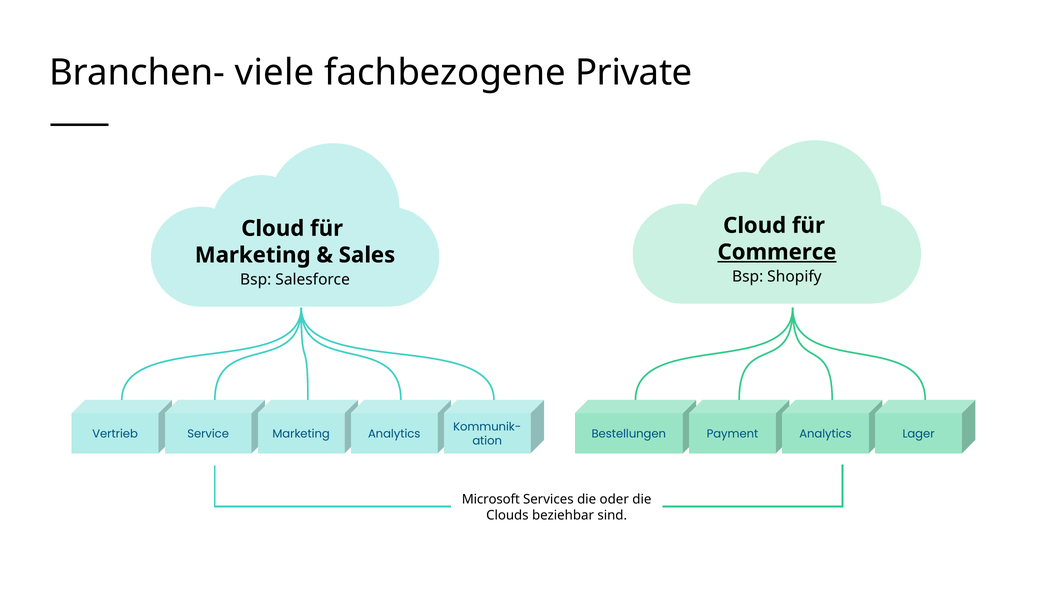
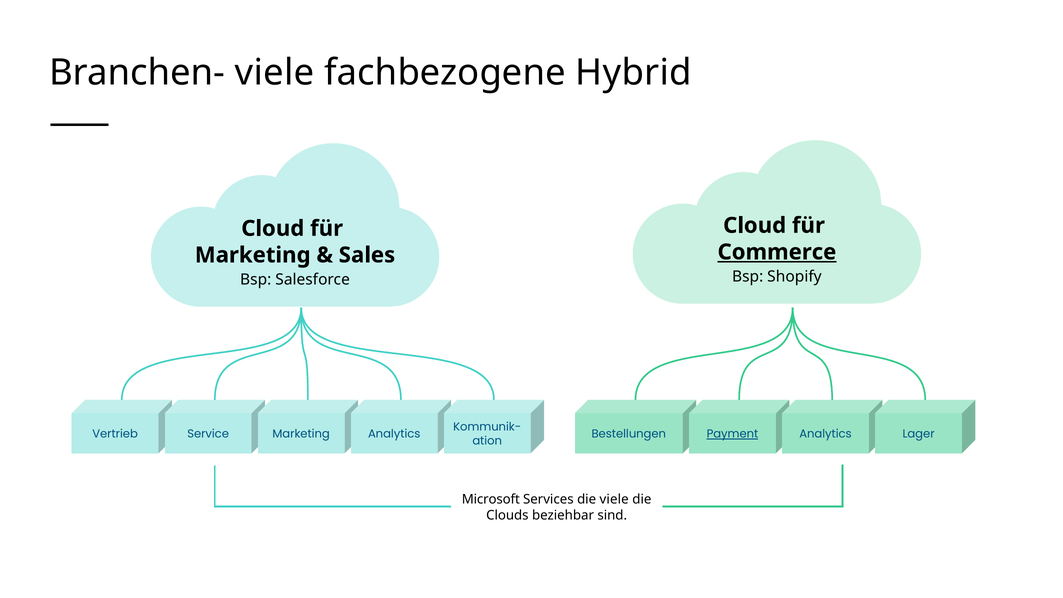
Private: Private -> Hybrid
Payment underline: none -> present
die oder: oder -> viele
